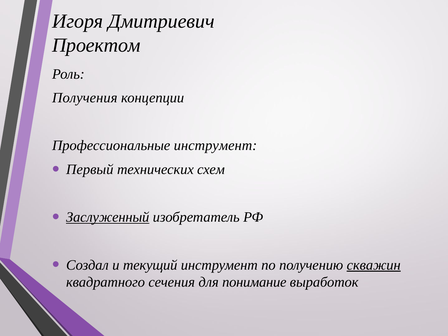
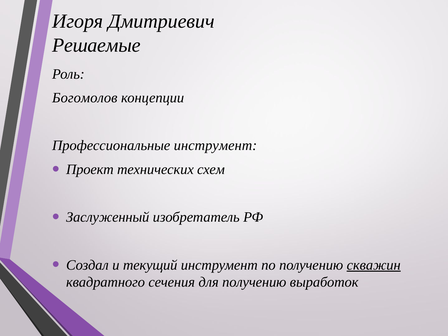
Проектом: Проектом -> Решаемые
Получения: Получения -> Богомолов
Первый: Первый -> Проект
Заслуженный underline: present -> none
для понимание: понимание -> получению
